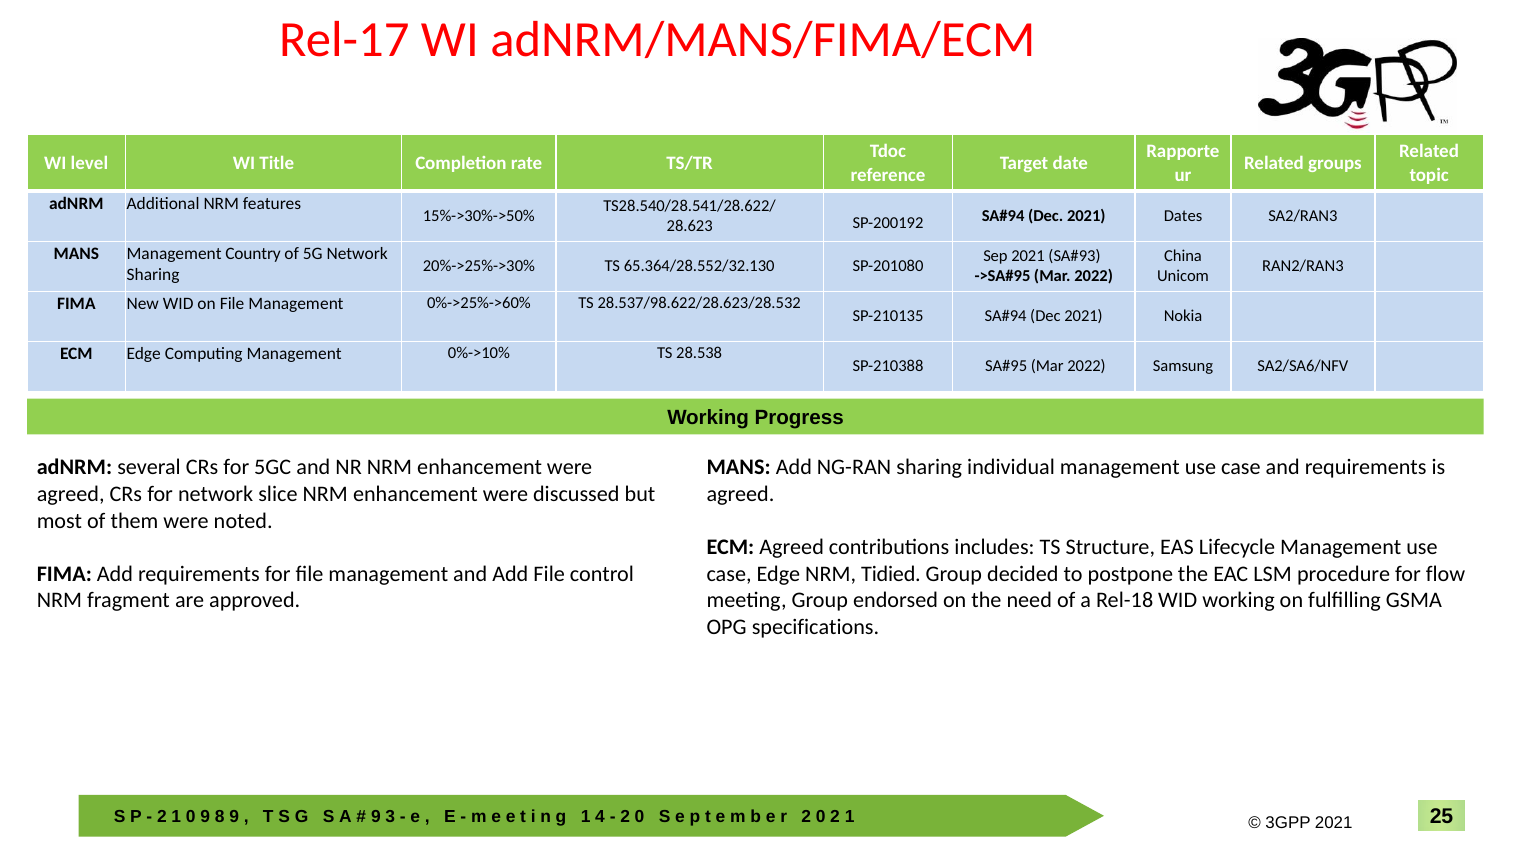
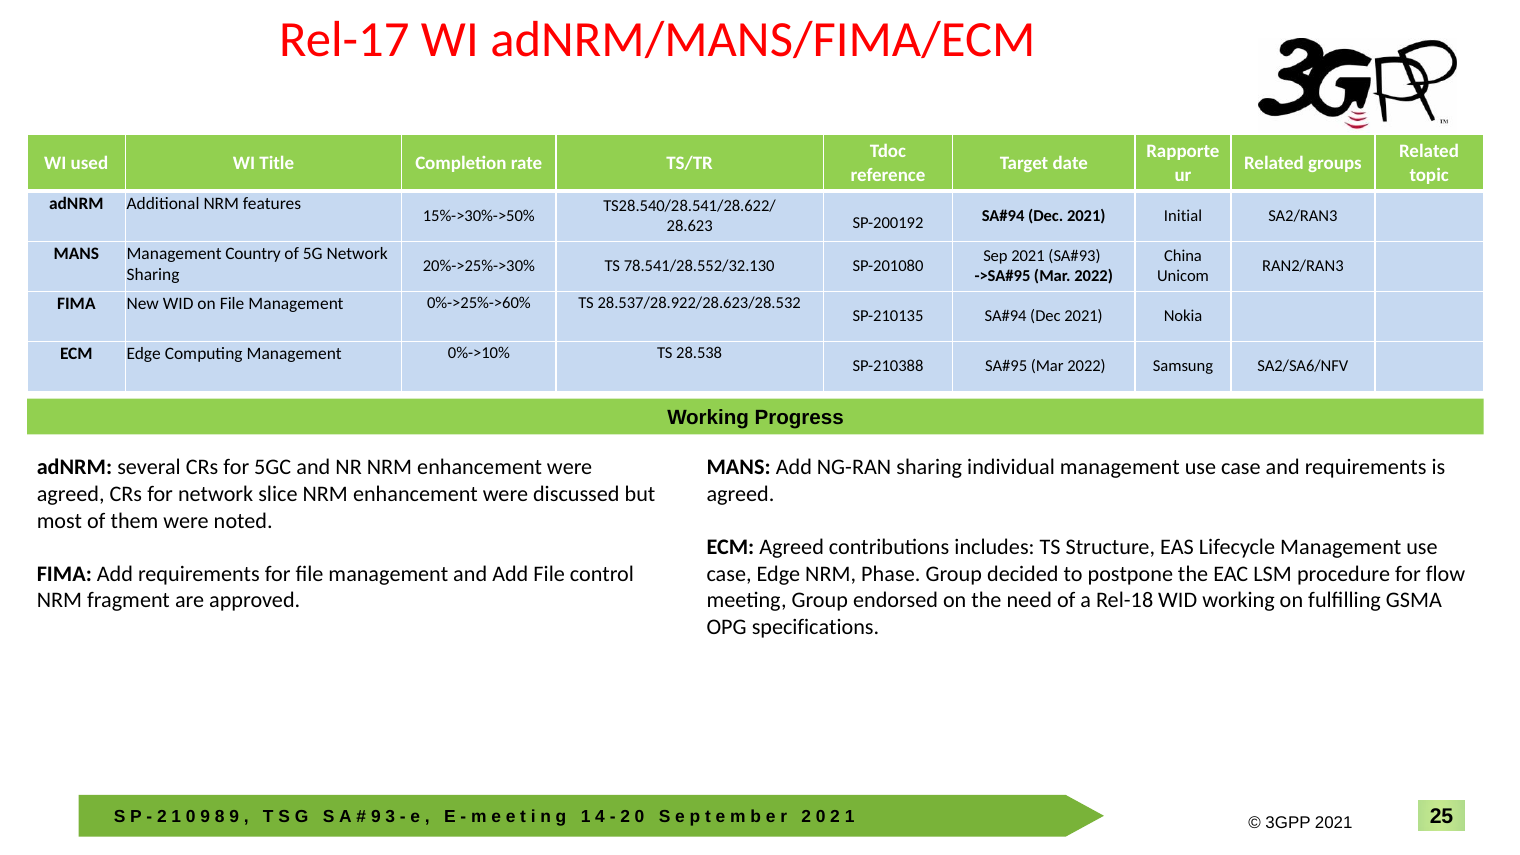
level: level -> used
Dates: Dates -> Initial
65.364/28.552/32.130: 65.364/28.552/32.130 -> 78.541/28.552/32.130
28.537/98.622/28.623/28.532: 28.537/98.622/28.623/28.532 -> 28.537/28.922/28.623/28.532
Tidied: Tidied -> Phase
